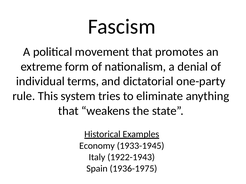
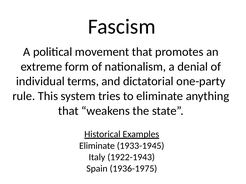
Economy at (97, 146): Economy -> Eliminate
